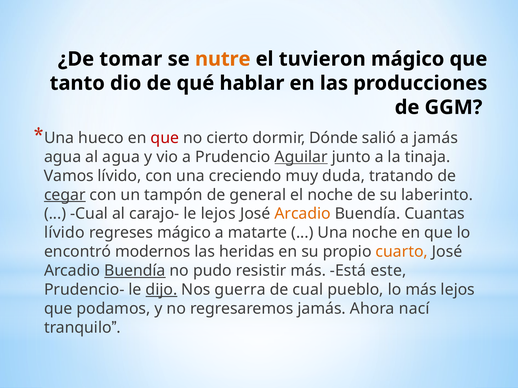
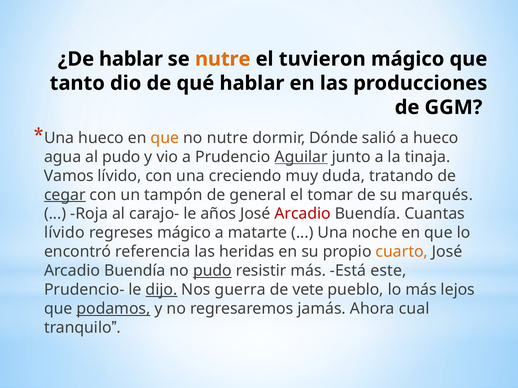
¿De tomar: tomar -> hablar
que at (165, 138) colour: red -> orange
no cierto: cierto -> nutre
a jamás: jamás -> hueco
al agua: agua -> pudo
el noche: noche -> tomar
laberinto: laberinto -> marqués
Cual at (89, 214): Cual -> Roja
le lejos: lejos -> años
Arcadio at (303, 214) colour: orange -> red
modernos: modernos -> referencia
Buendía at (135, 271) underline: present -> none
pudo at (212, 271) underline: none -> present
de cual: cual -> vete
podamos underline: none -> present
nací: nací -> cual
